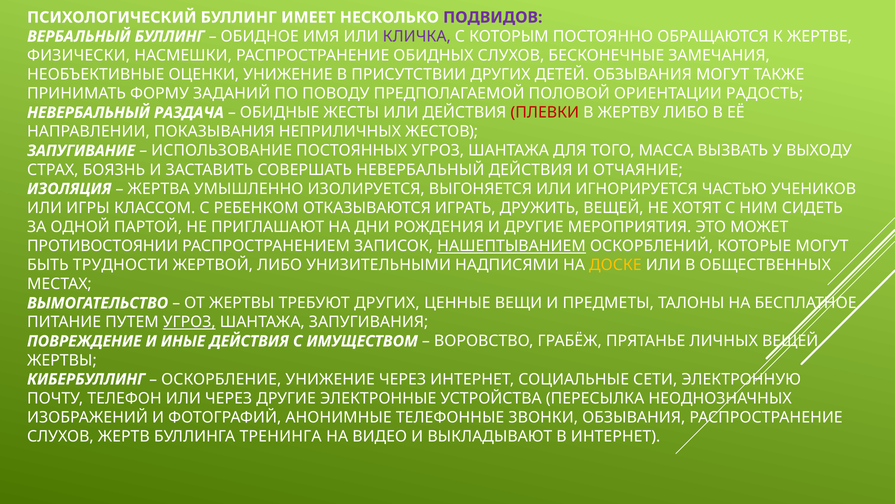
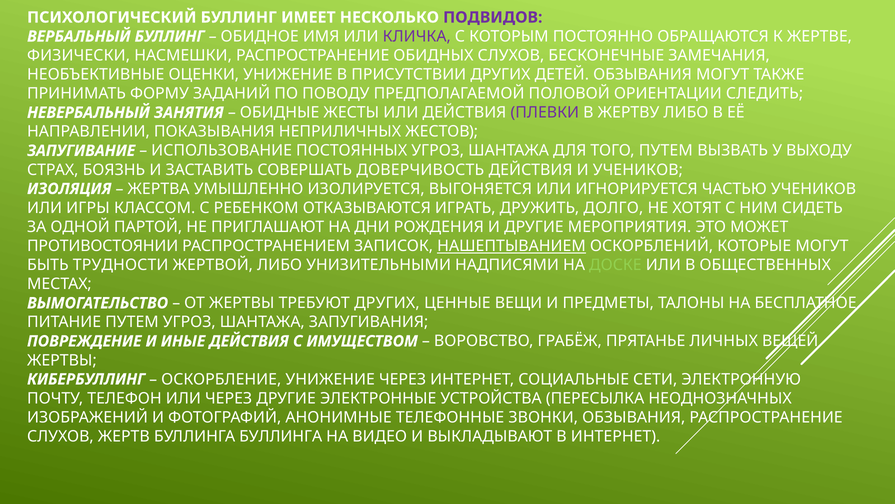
РАДОСТЬ: РАДОСТЬ -> СЛЕДИТЬ
РАЗДАЧА: РАЗДАЧА -> ЗАНЯТИЯ
ПЛЕВКИ colour: red -> purple
ТОГО МАССА: МАССА -> ПУТЕМ
СОВЕРШАТЬ НЕВЕРБАЛЬНЫЙ: НЕВЕРБАЛЬНЫЙ -> ДОВЕРЧИВОСТЬ
И ОТЧАЯНИЕ: ОТЧАЯНИЕ -> УЧЕНИКОВ
ДРУЖИТЬ ВЕЩЕЙ: ВЕЩЕЙ -> ДОЛГО
ДОСКЕ colour: yellow -> light green
УГРОЗ at (189, 322) underline: present -> none
БУЛЛИНГА ТРЕНИНГА: ТРЕНИНГА -> БУЛЛИНГА
